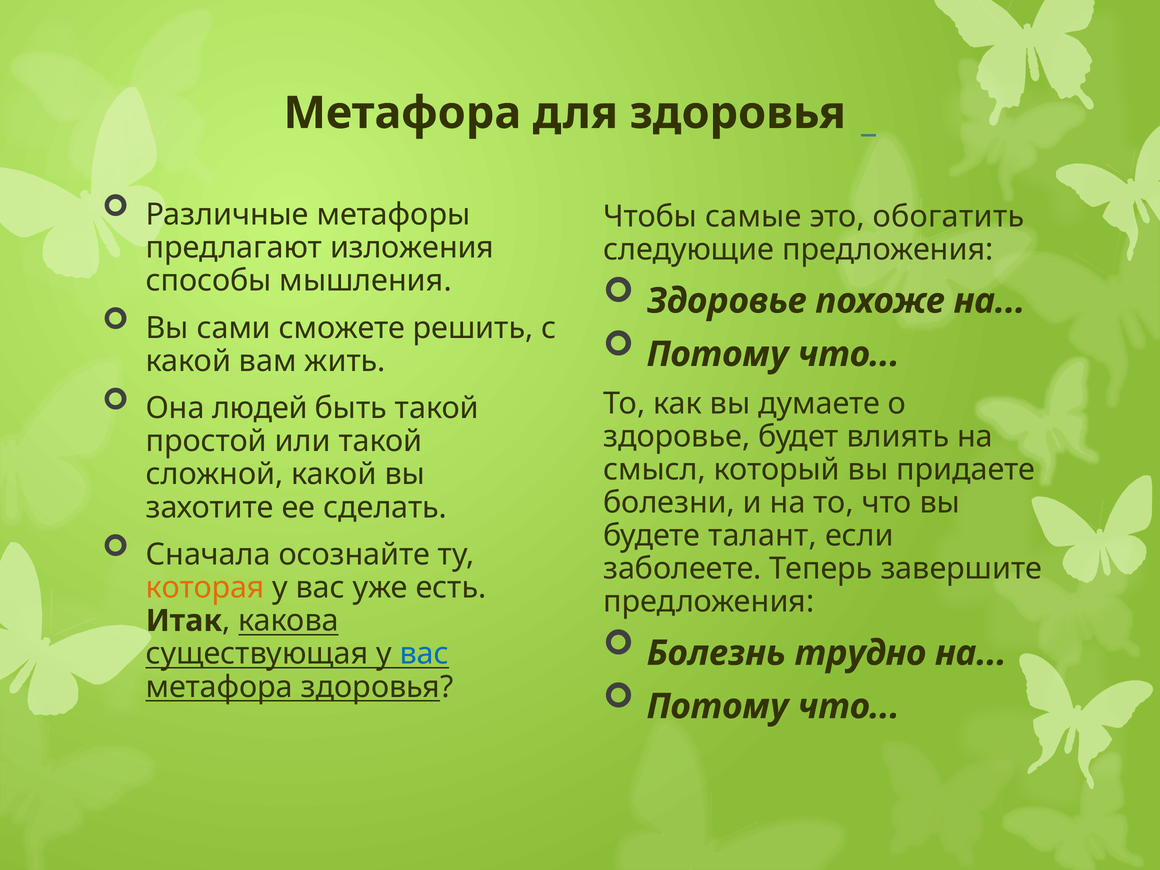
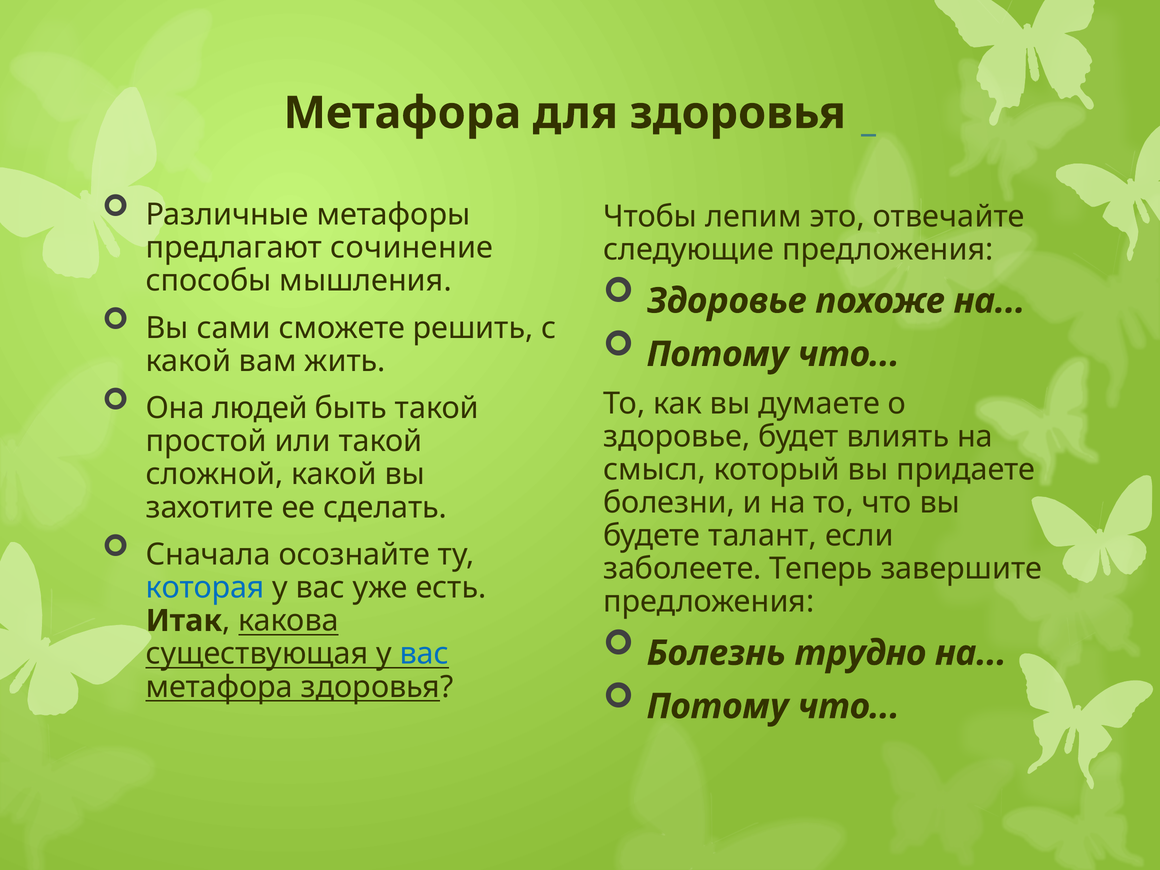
самые: самые -> лепим
обогатить: обогатить -> отвечайте
изложения: изложения -> сочинение
которая colour: orange -> blue
